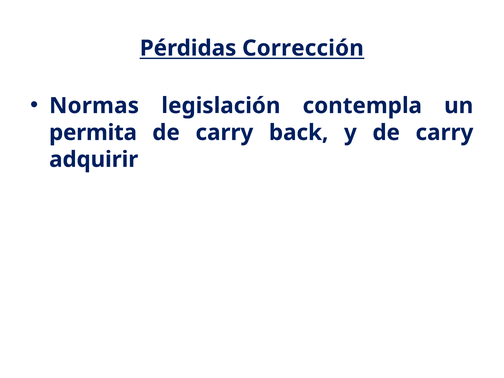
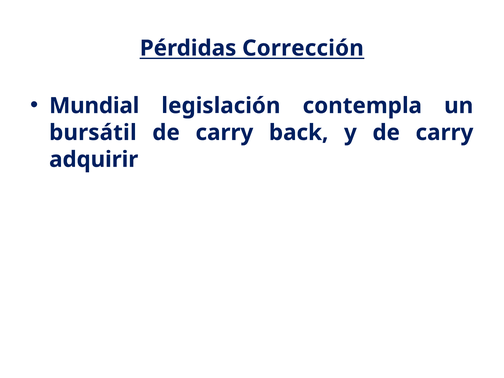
Normas: Normas -> Mundial
permita: permita -> bursátil
